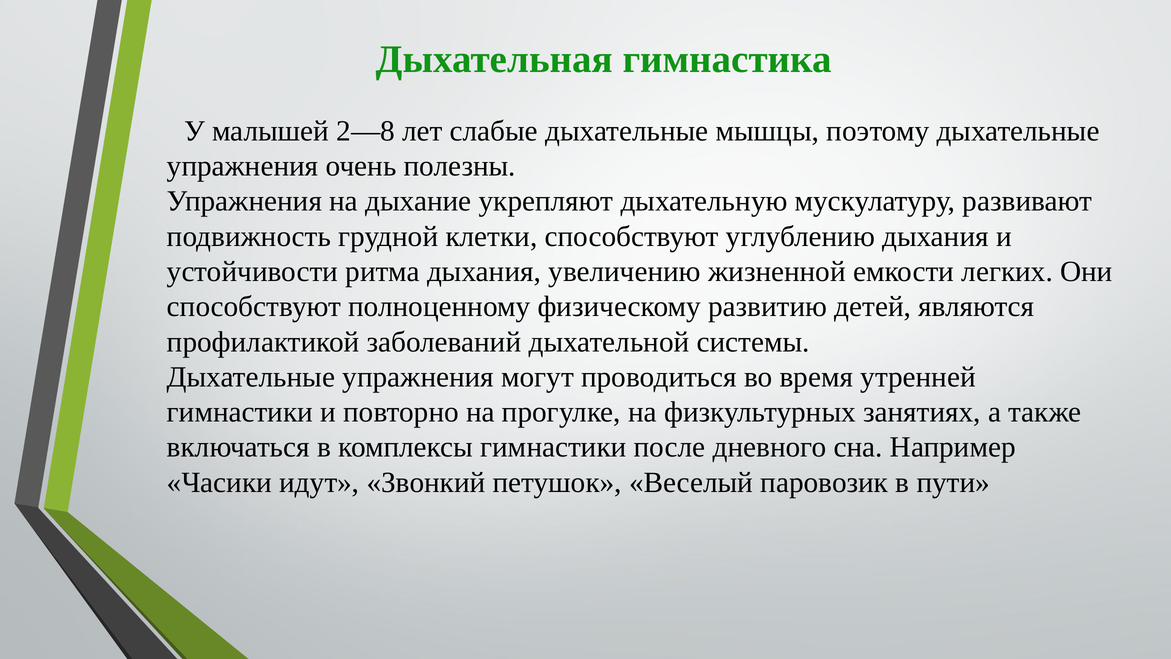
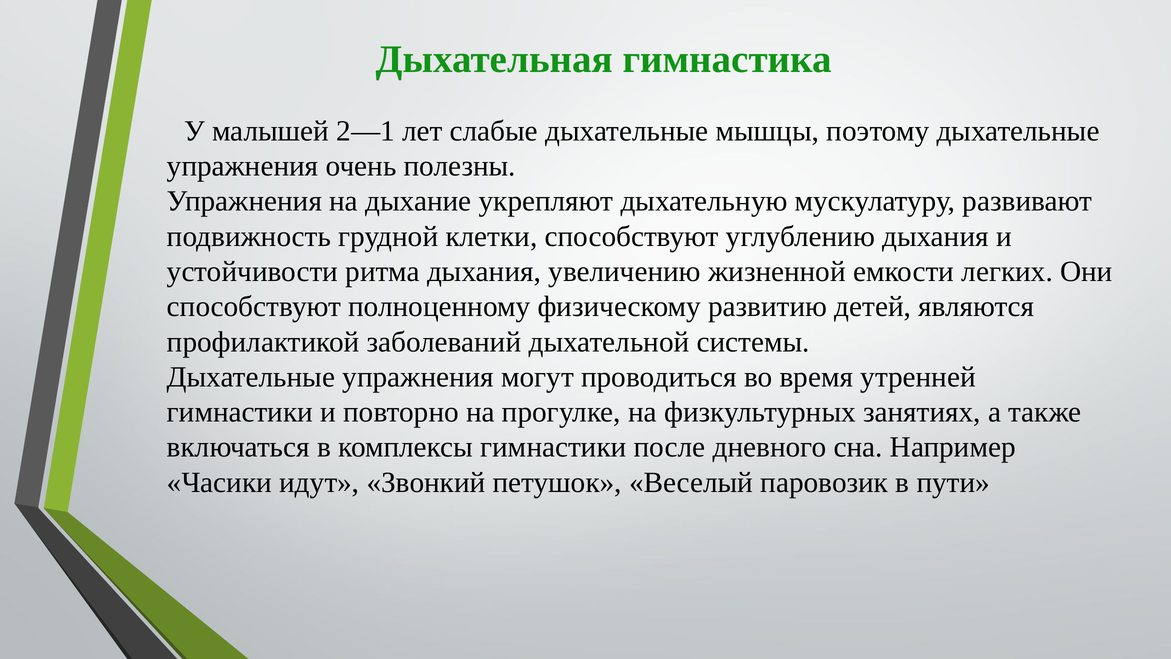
2—8: 2—8 -> 2—1
